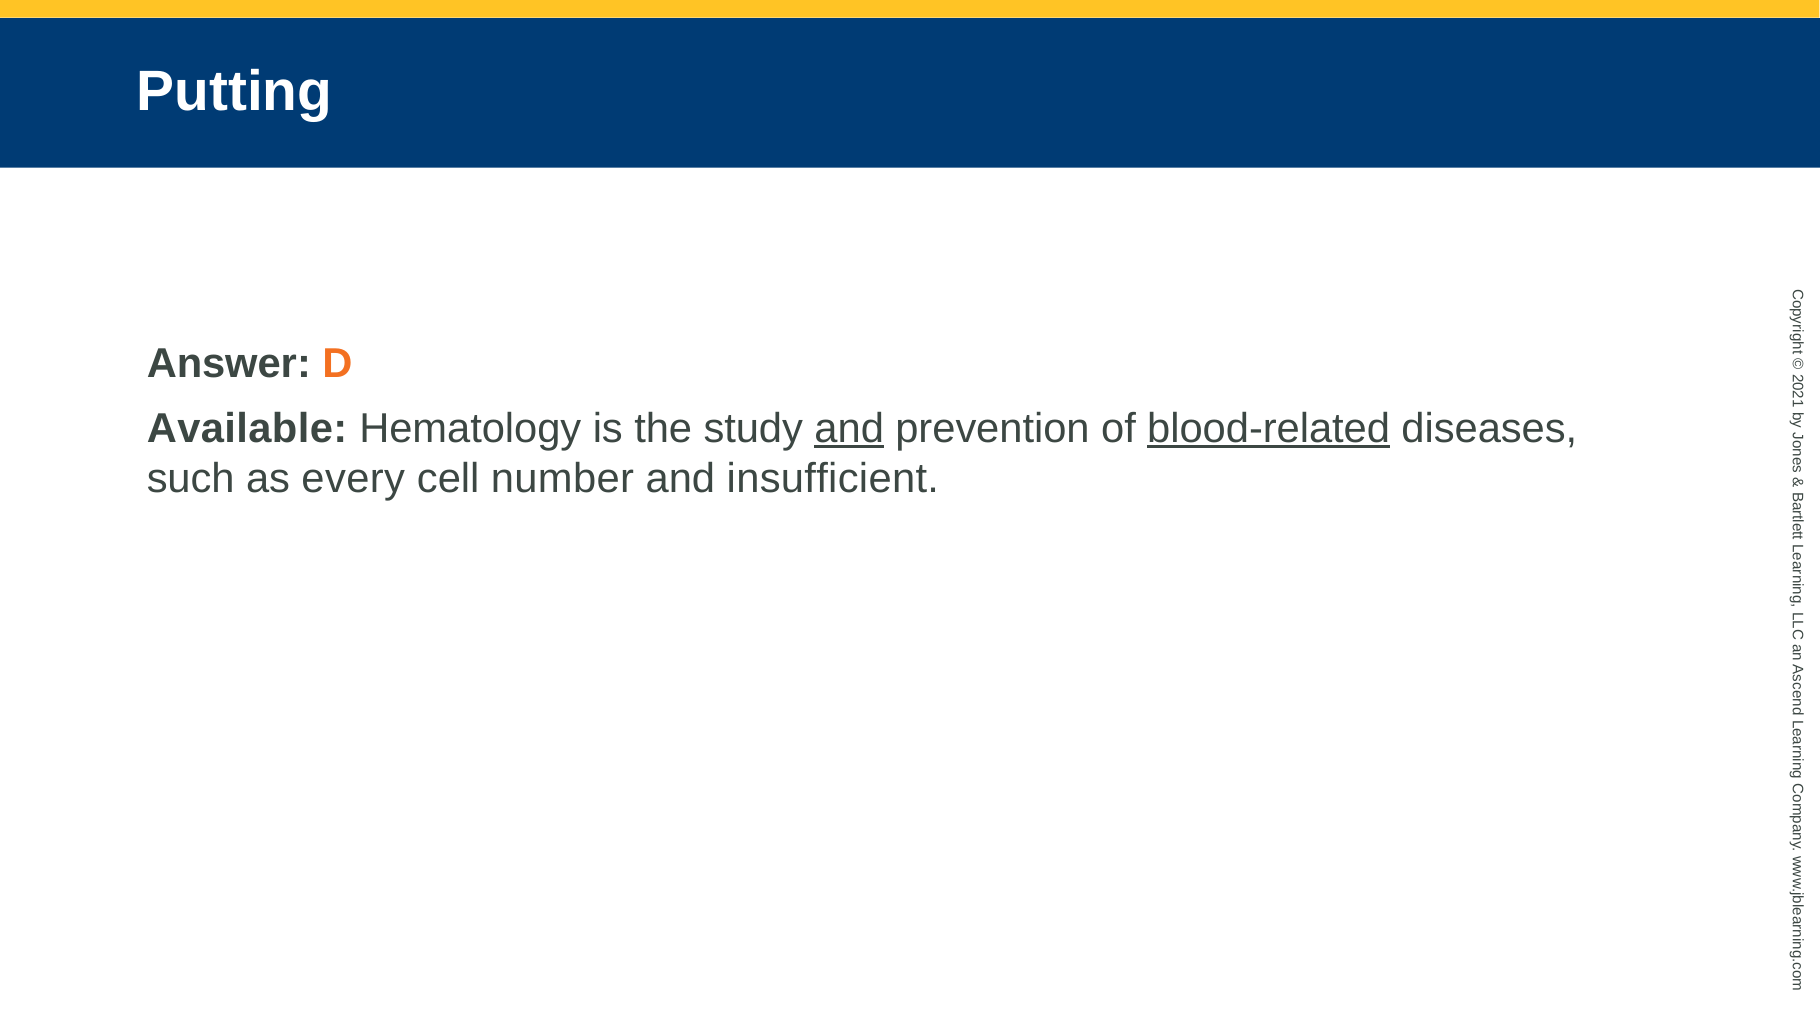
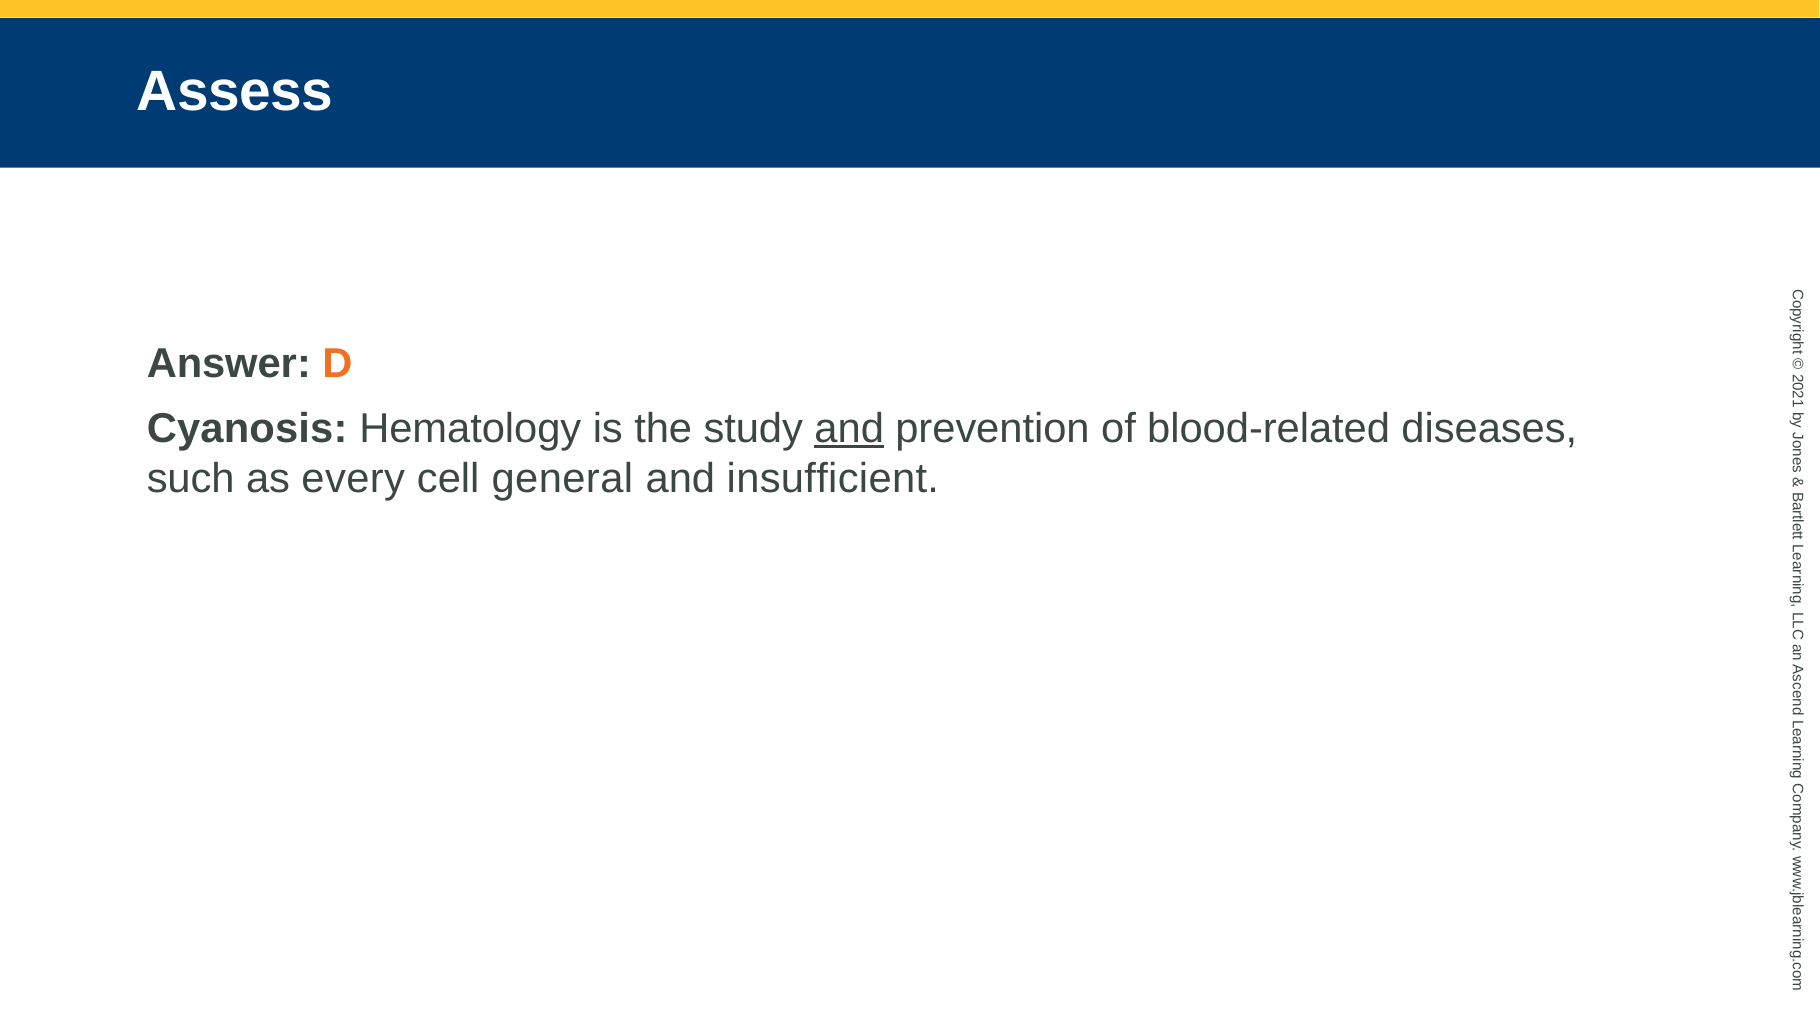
Putting: Putting -> Assess
Available: Available -> Cyanosis
blood-related underline: present -> none
number: number -> general
